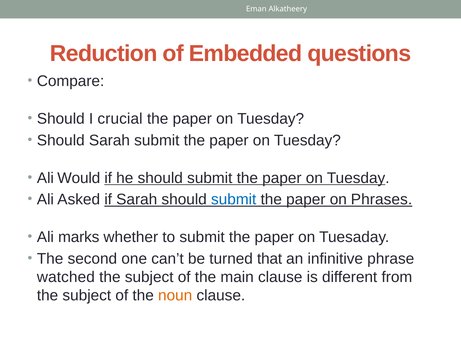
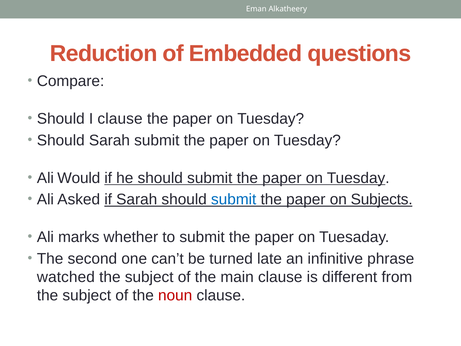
I crucial: crucial -> clause
Phrases: Phrases -> Subjects
that: that -> late
noun colour: orange -> red
